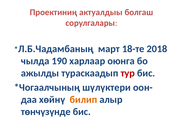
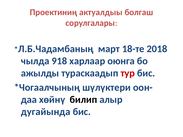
190: 190 -> 918
билип colour: orange -> black
төнчүзүнде: төнчүзүнде -> дугайында
